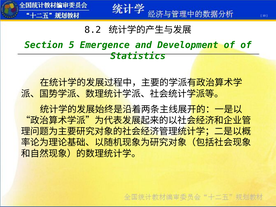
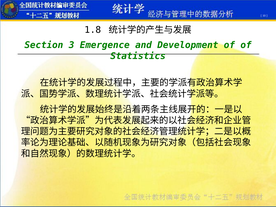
8.2: 8.2 -> 1.8
5: 5 -> 3
